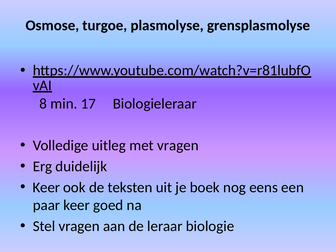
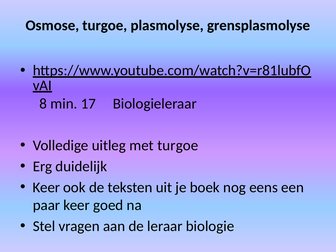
met vragen: vragen -> turgoe
